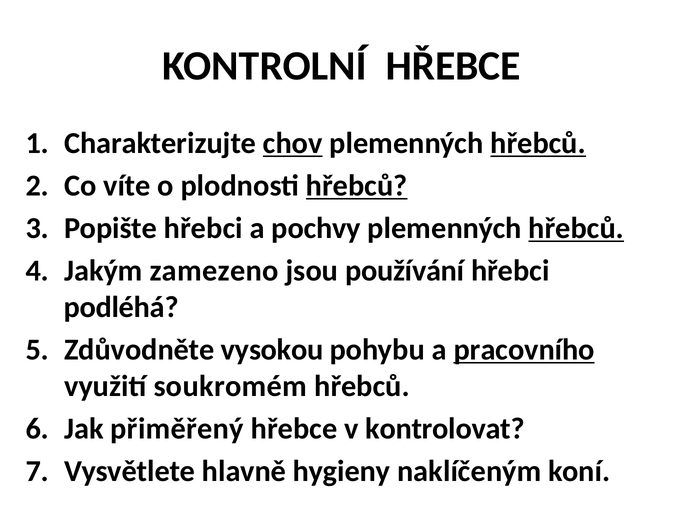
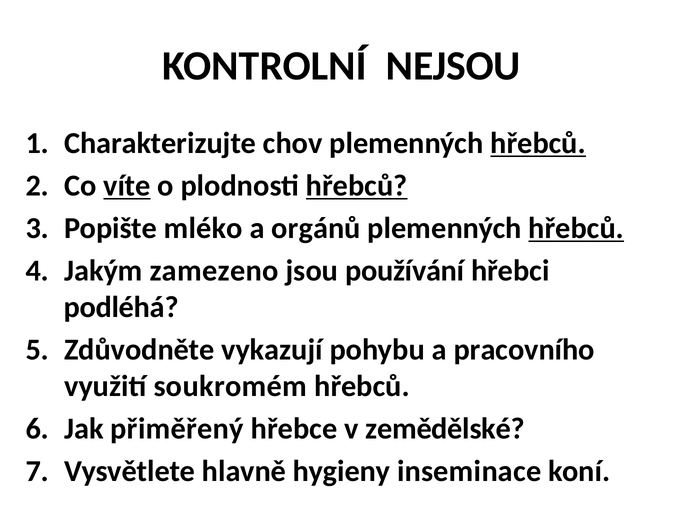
KONTROLNÍ HŘEBCE: HŘEBCE -> NEJSOU
chov underline: present -> none
víte underline: none -> present
Popište hřebci: hřebci -> mléko
pochvy: pochvy -> orgánů
vysokou: vysokou -> vykazují
pracovního underline: present -> none
kontrolovat: kontrolovat -> zemědělské
naklíčeným: naklíčeným -> inseminace
